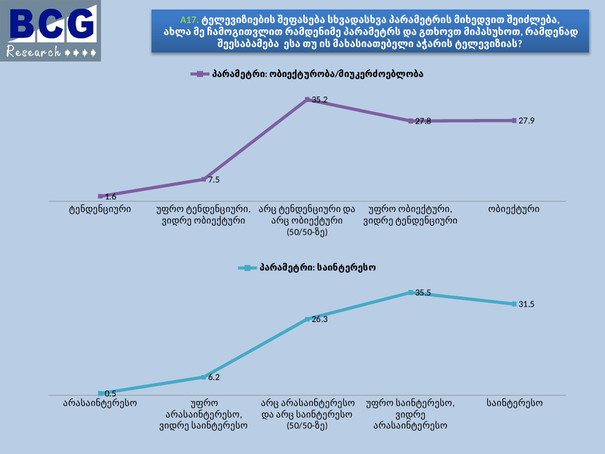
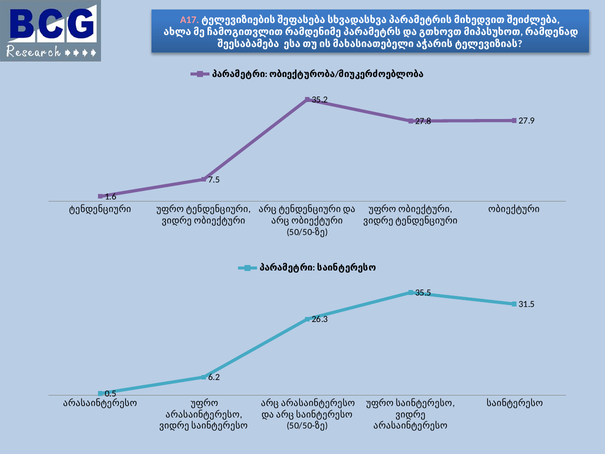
A17 colour: light green -> pink
